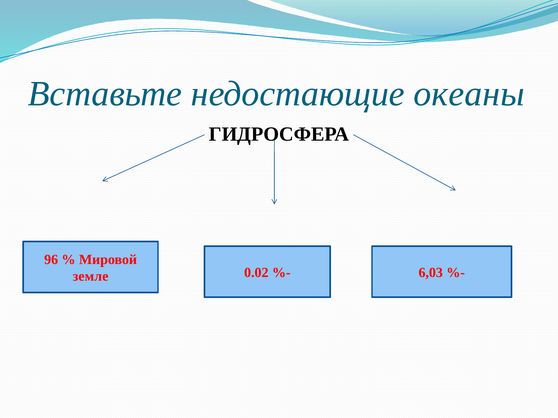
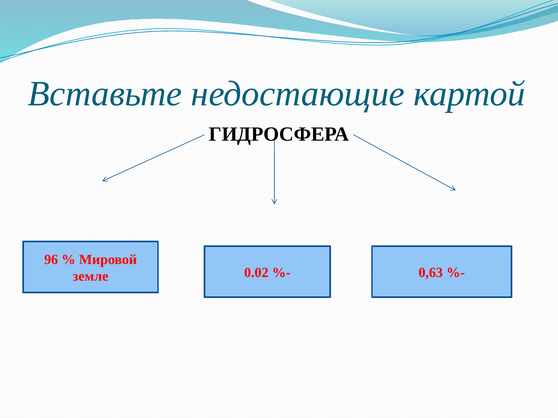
океаны: океаны -> картой
6,03: 6,03 -> 0,63
